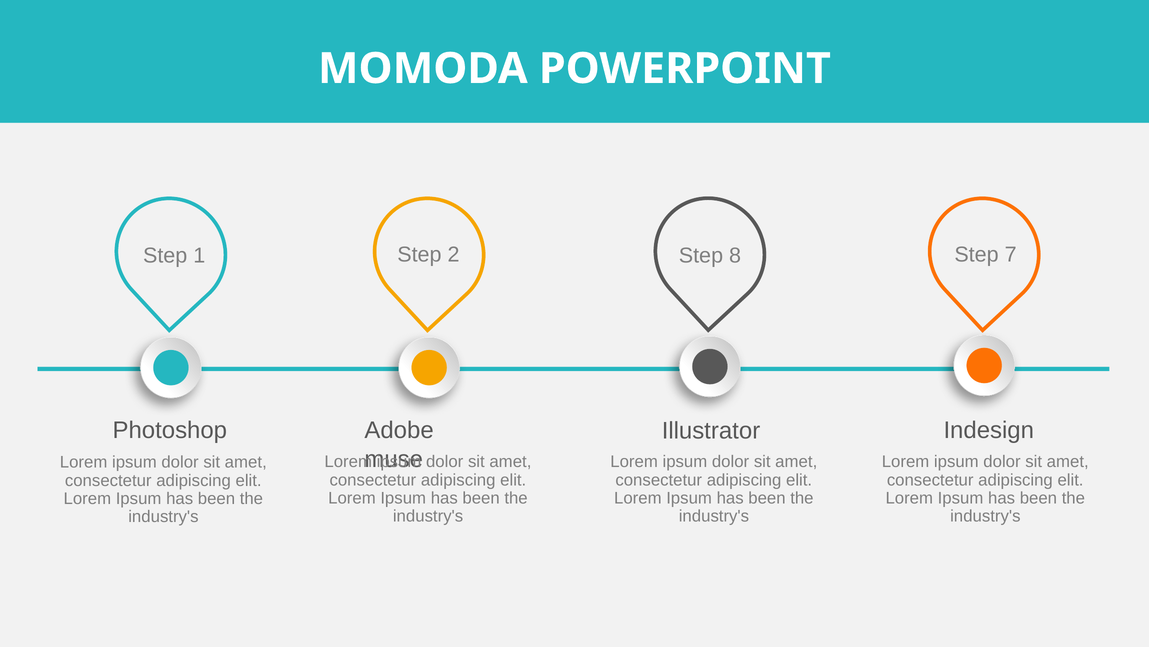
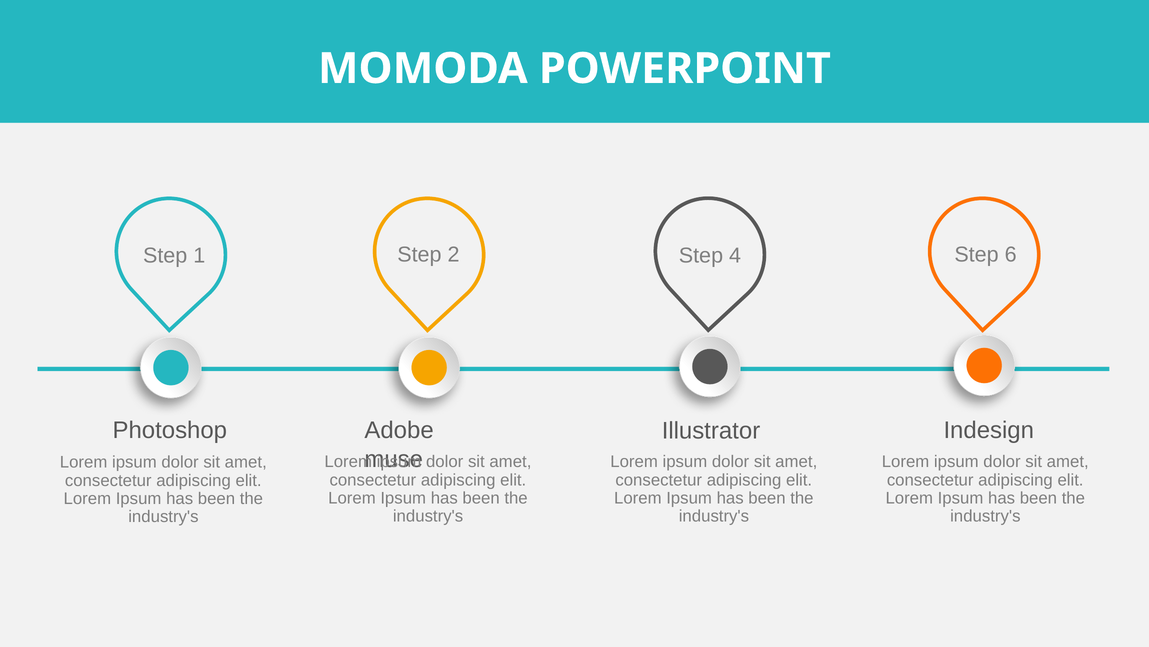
8: 8 -> 4
7: 7 -> 6
